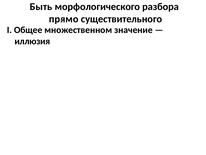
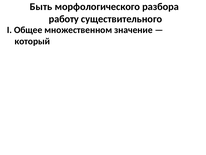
прямо: прямо -> работу
иллюзия: иллюзия -> который
